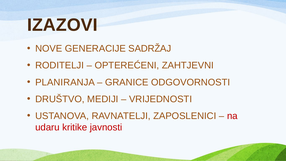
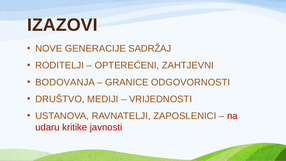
PLANIRANJA: PLANIRANJA -> BODOVANJA
